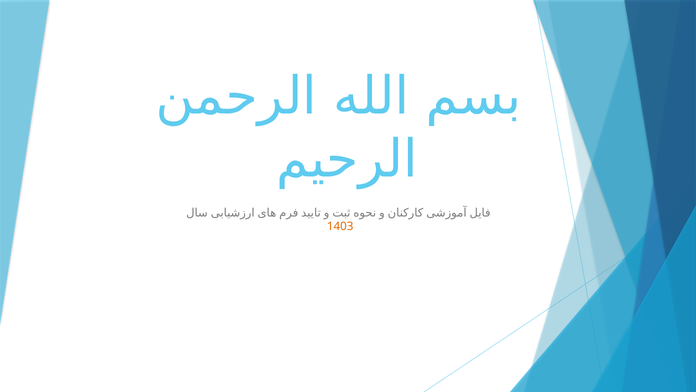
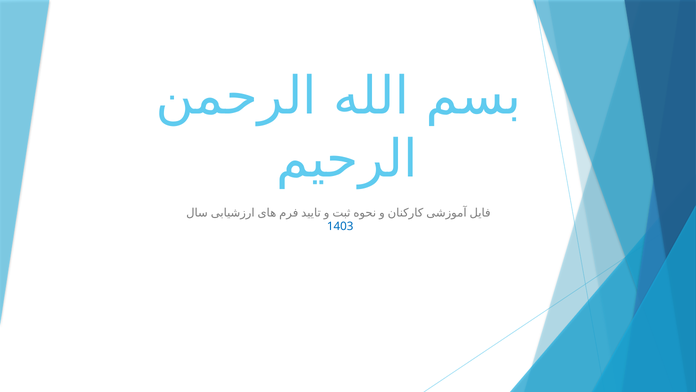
1403 colour: orange -> blue
